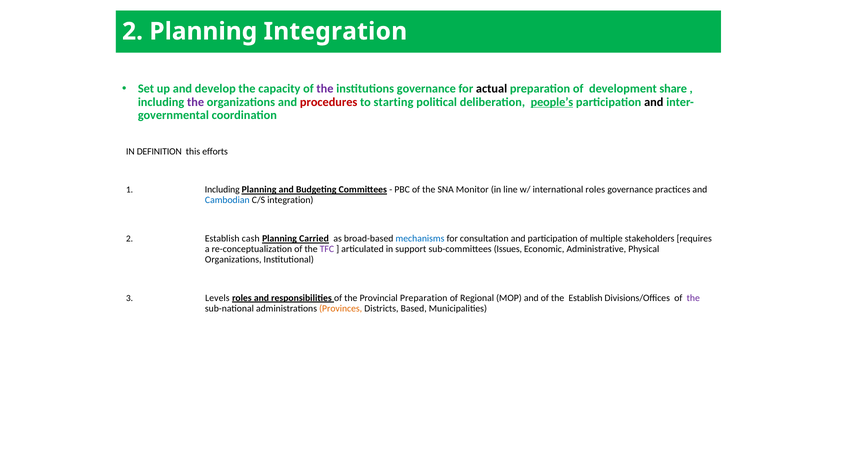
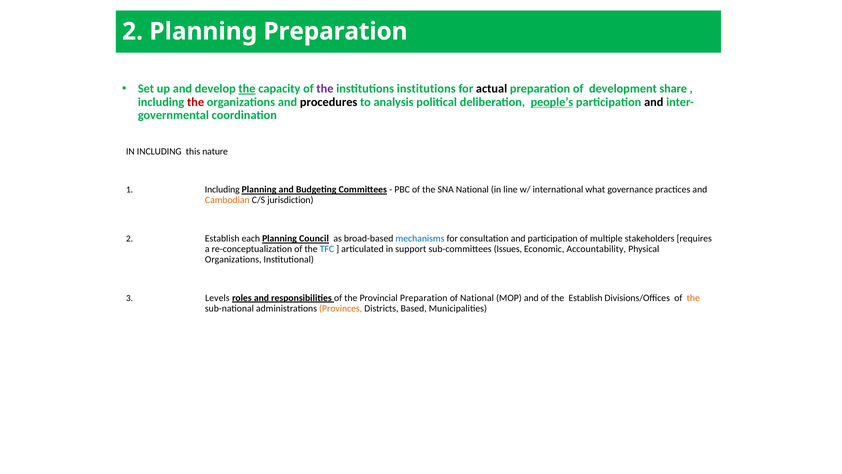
Planning Integration: Integration -> Preparation
the at (247, 89) underline: none -> present
institutions governance: governance -> institutions
the at (196, 102) colour: purple -> red
procedures colour: red -> black
starting: starting -> analysis
IN DEFINITION: DEFINITION -> INCLUDING
efforts: efforts -> nature
SNA Monitor: Monitor -> National
international roles: roles -> what
Cambodian colour: blue -> orange
C/S integration: integration -> jurisdiction
cash: cash -> each
Carried: Carried -> Council
TFC colour: purple -> blue
Administrative: Administrative -> Accountability
of Regional: Regional -> National
the at (693, 298) colour: purple -> orange
